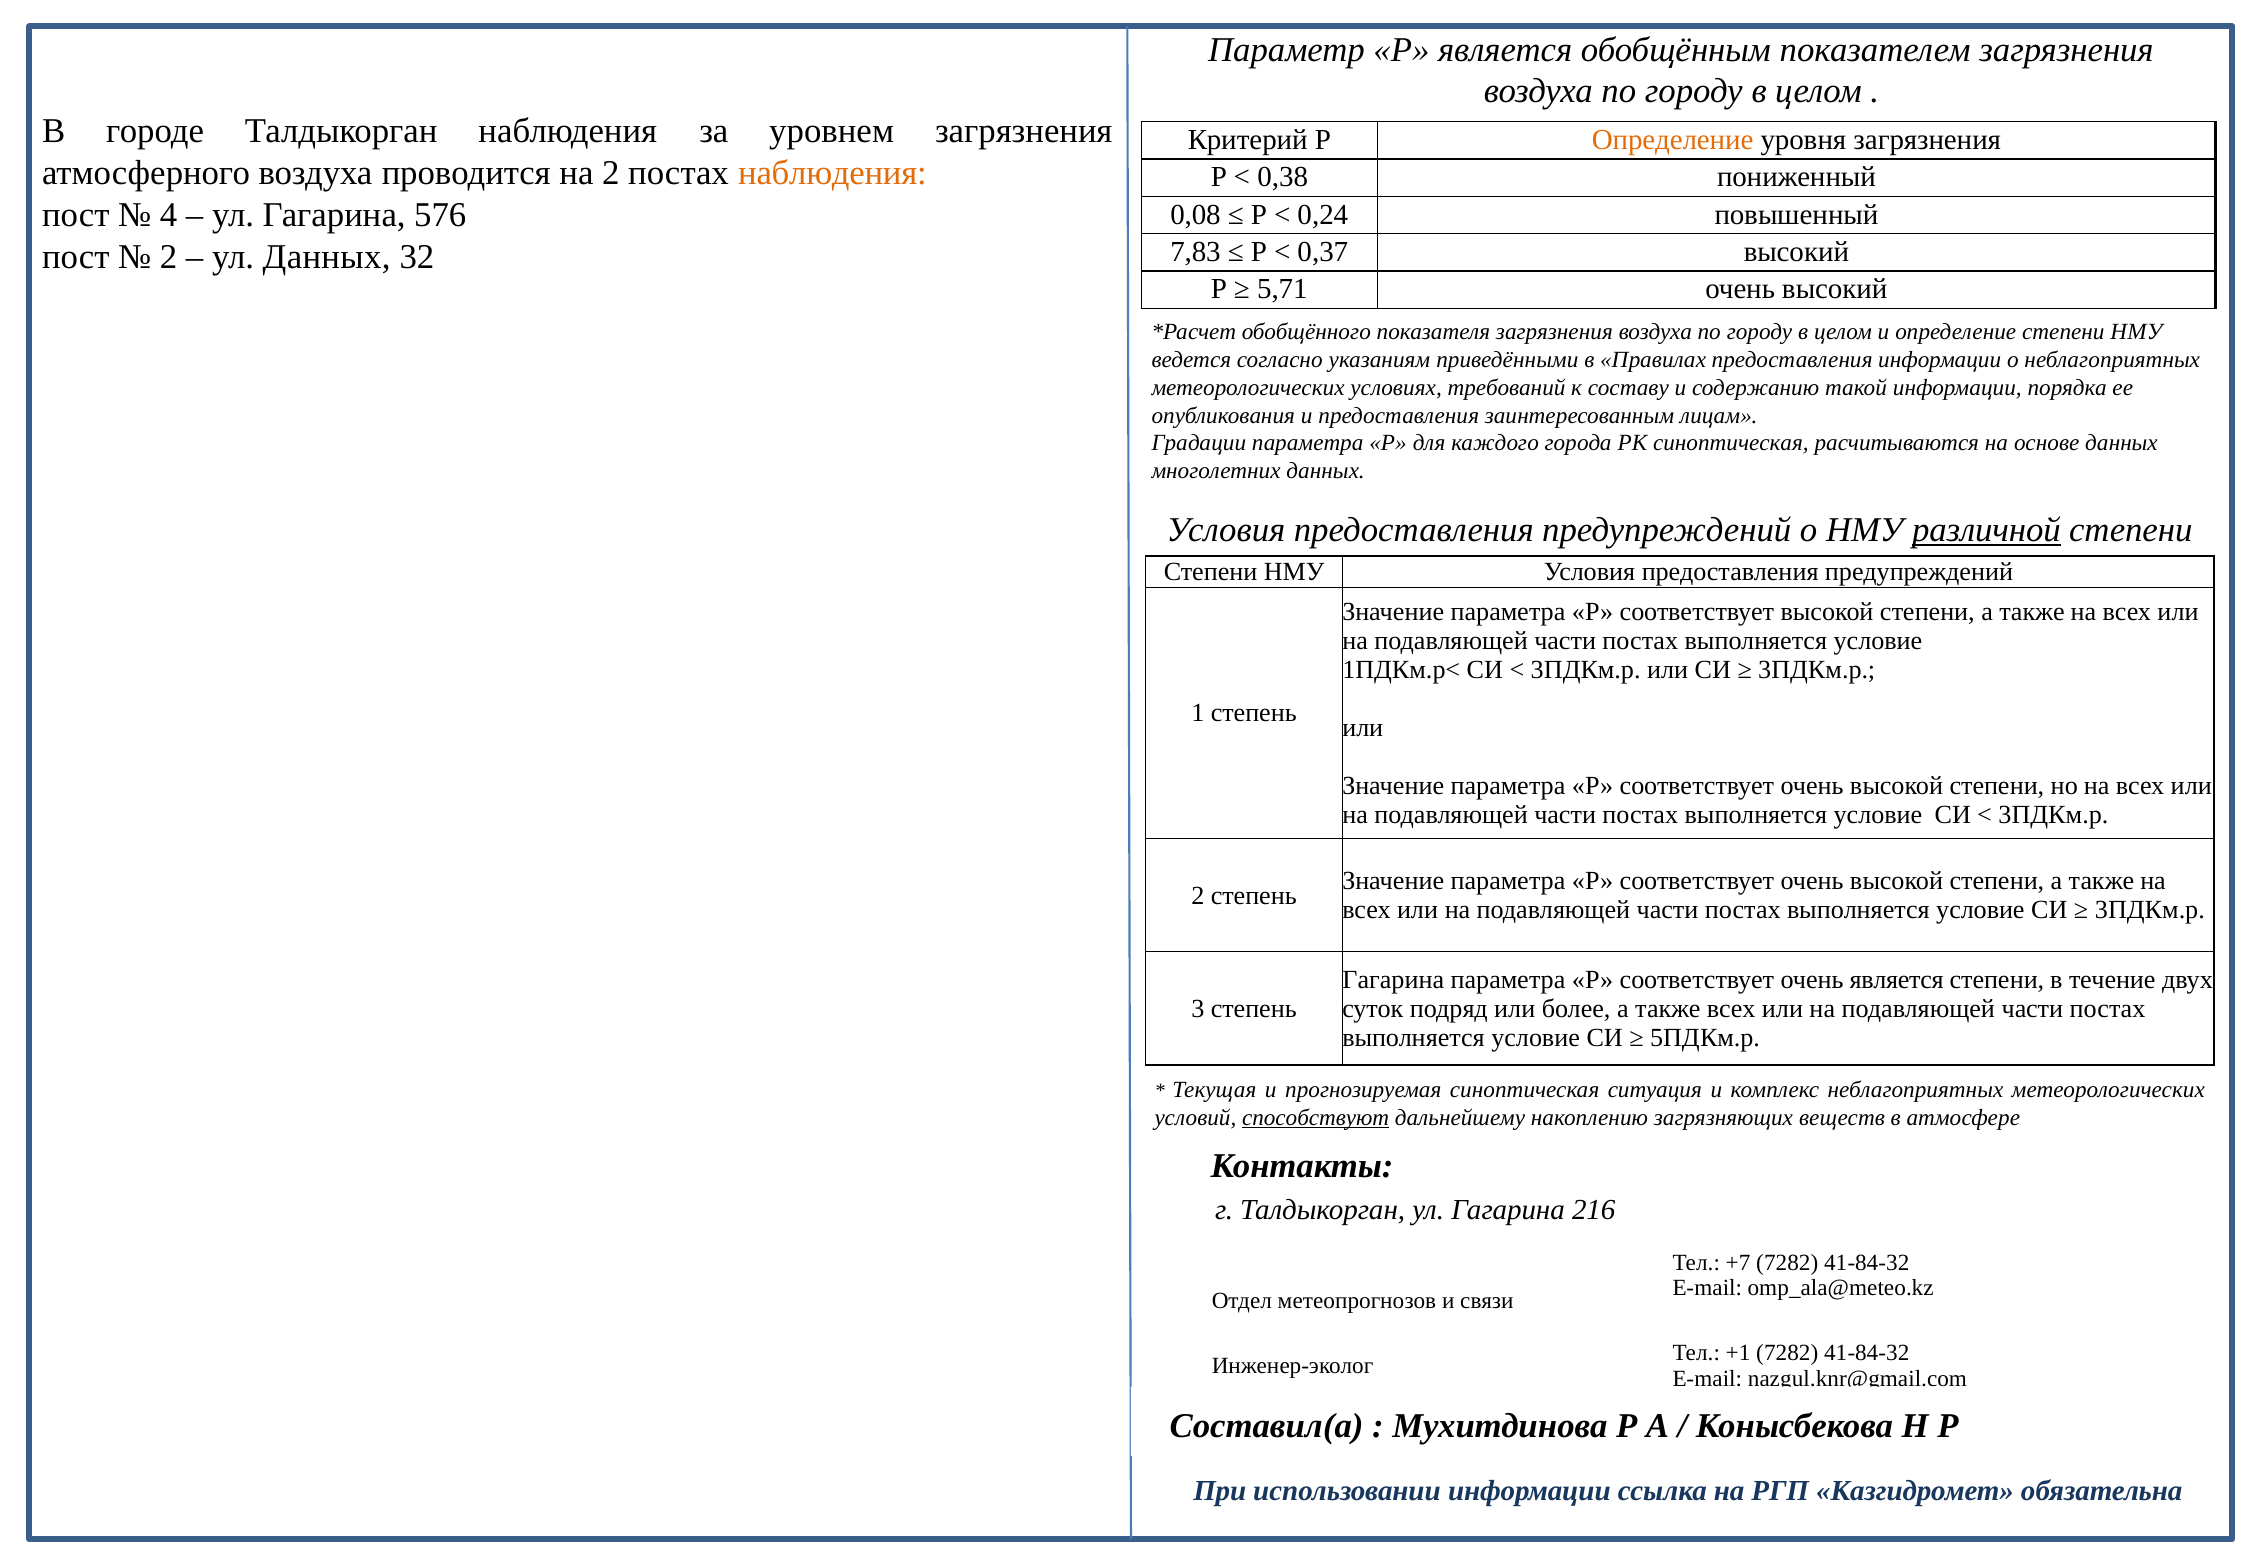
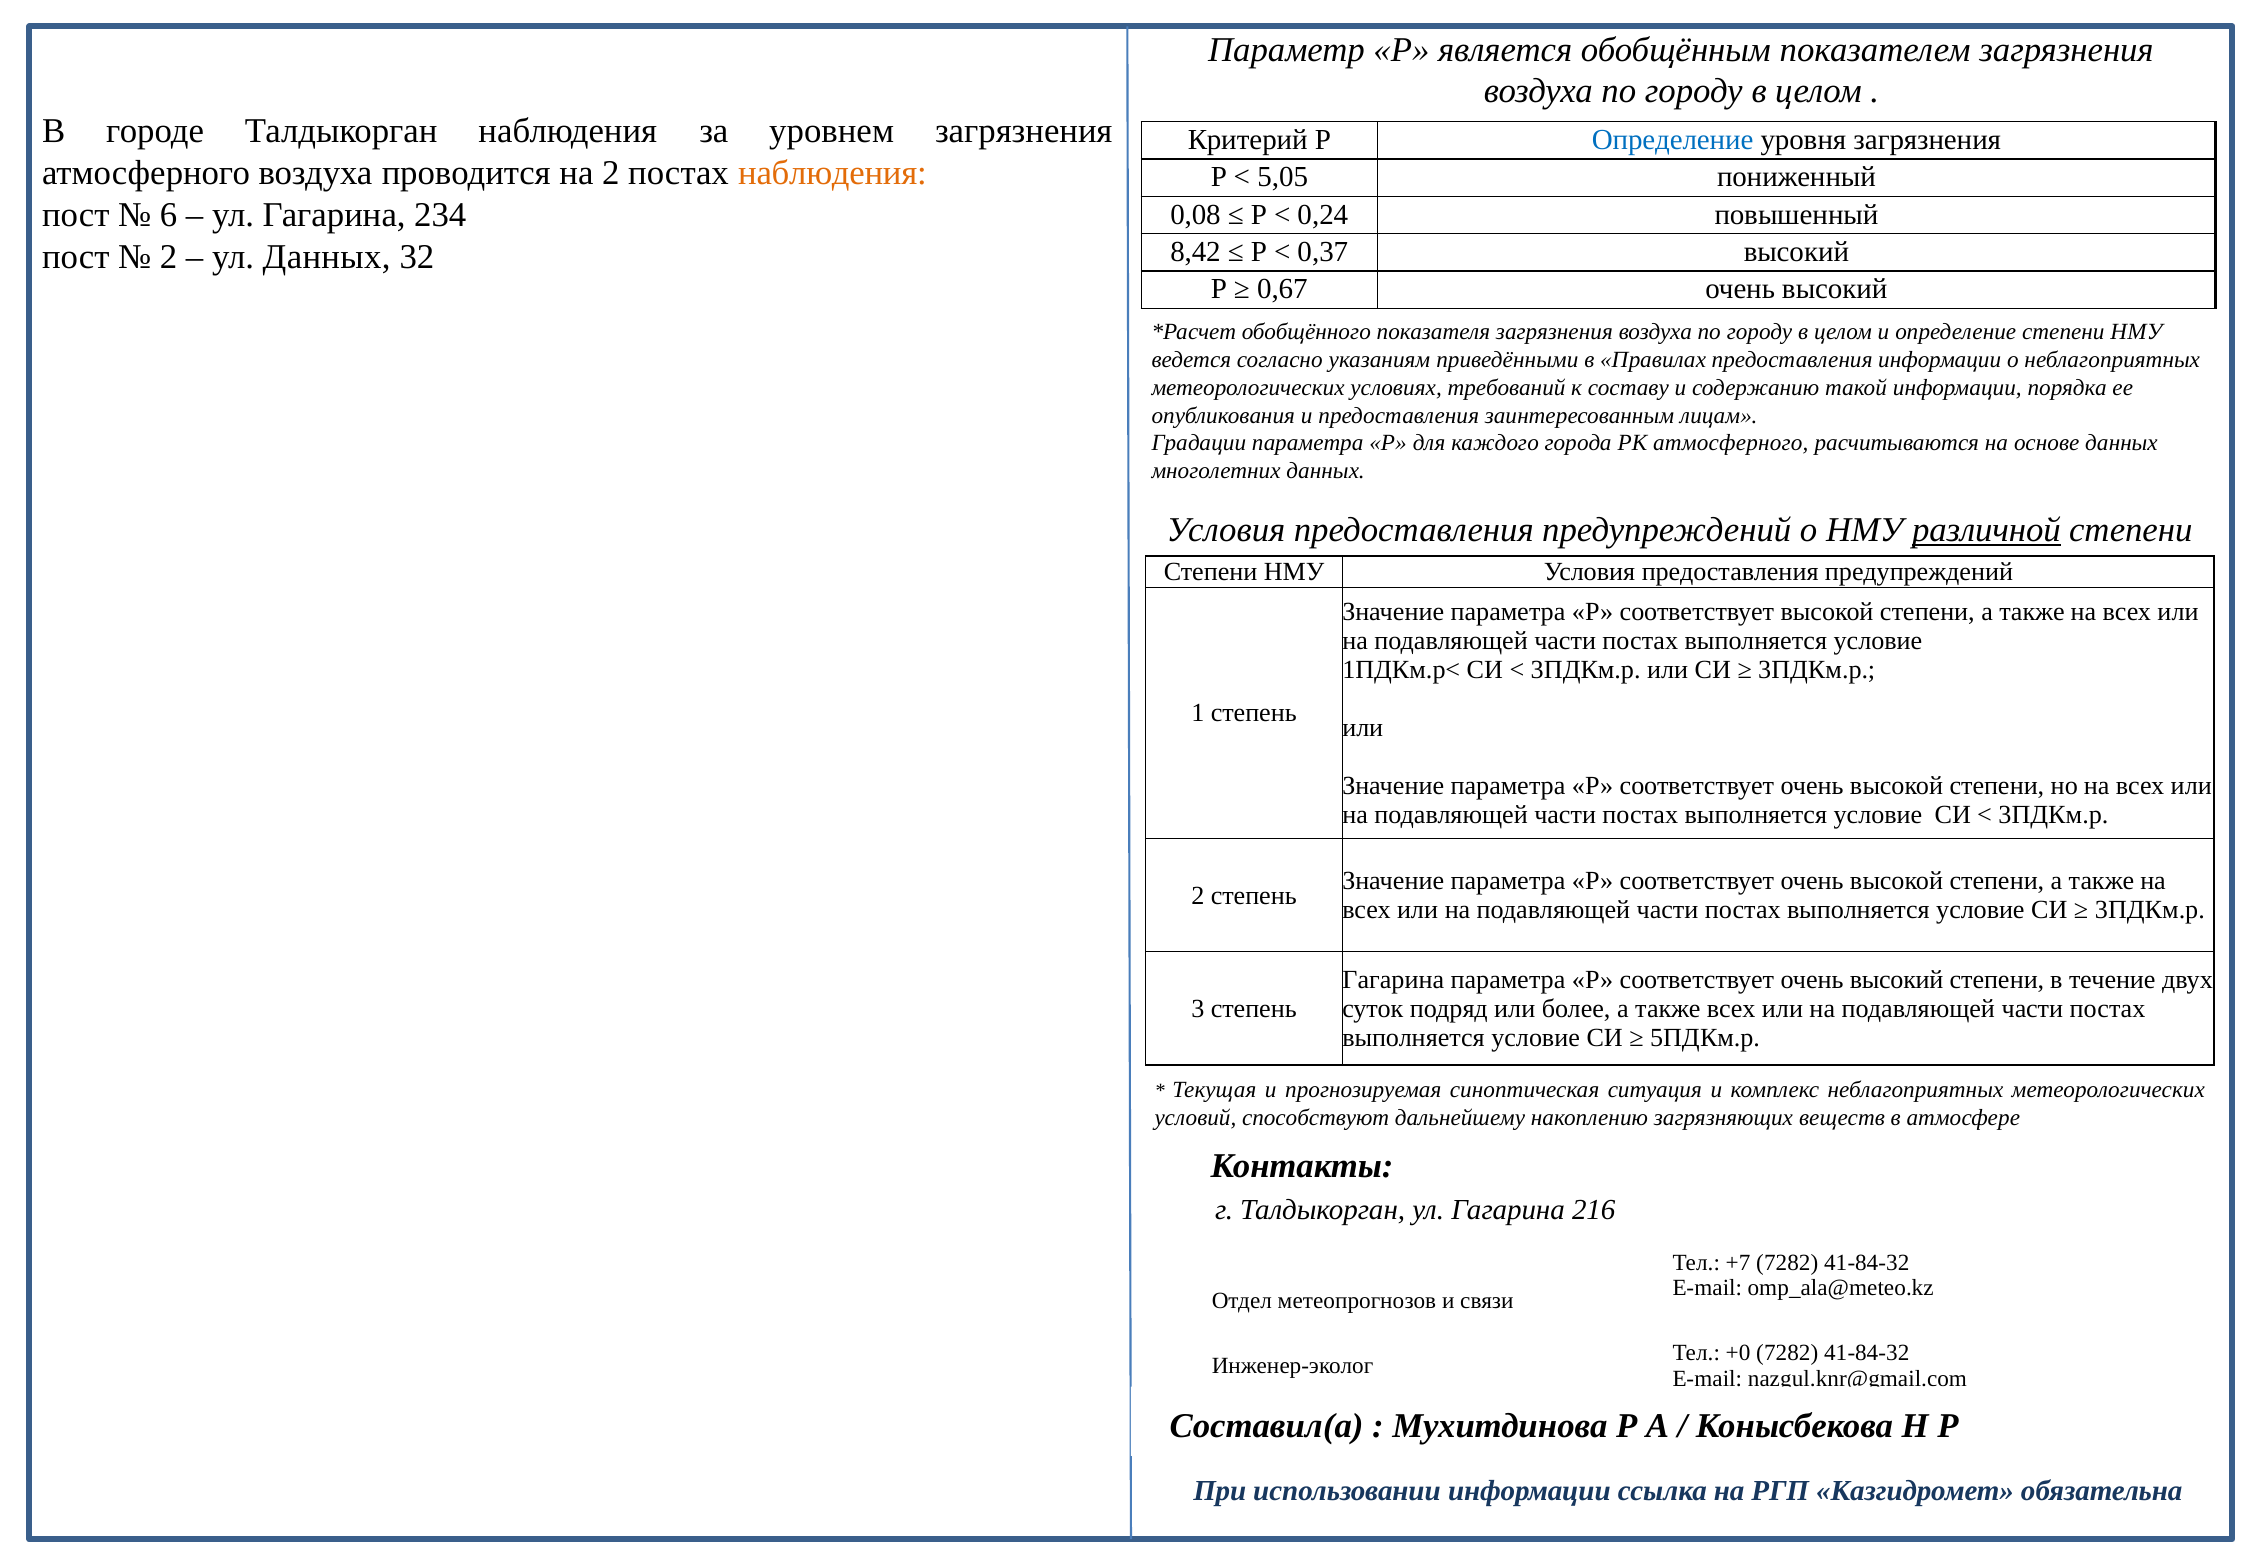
Определение at (1673, 140) colour: orange -> blue
0,38: 0,38 -> 5,05
4: 4 -> 6
576: 576 -> 234
7,83: 7,83 -> 8,42
5,71: 5,71 -> 0,67
РК синоптическая: синоптическая -> атмосферного
соответствует очень является: является -> высокий
способствуют underline: present -> none
+1: +1 -> +0
